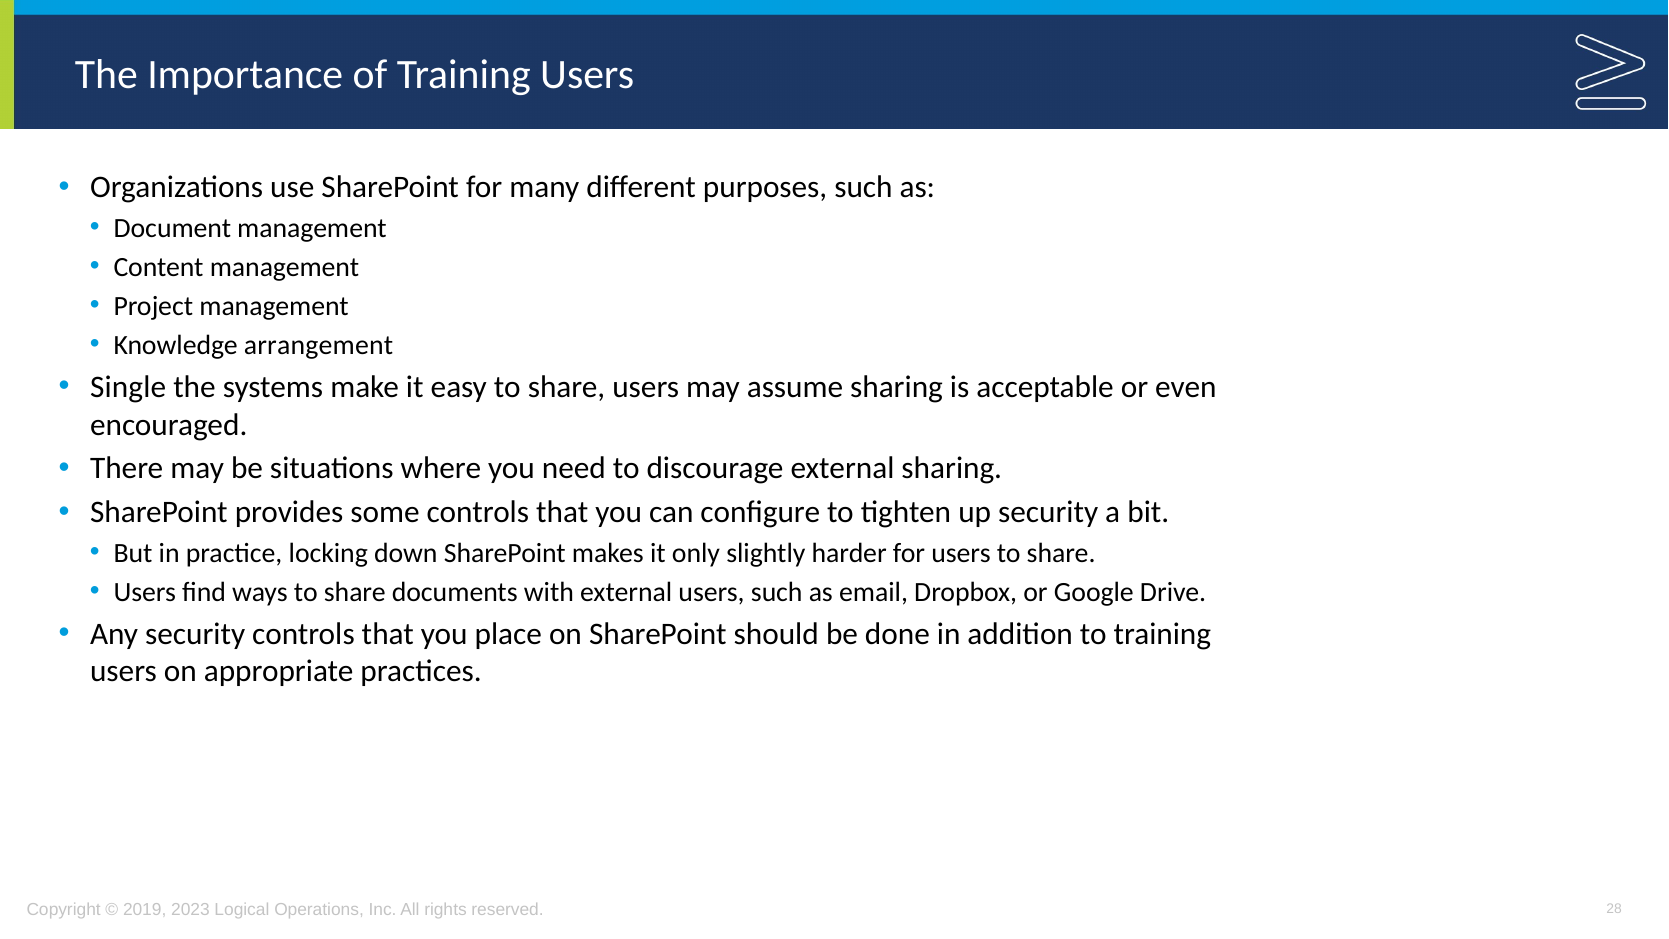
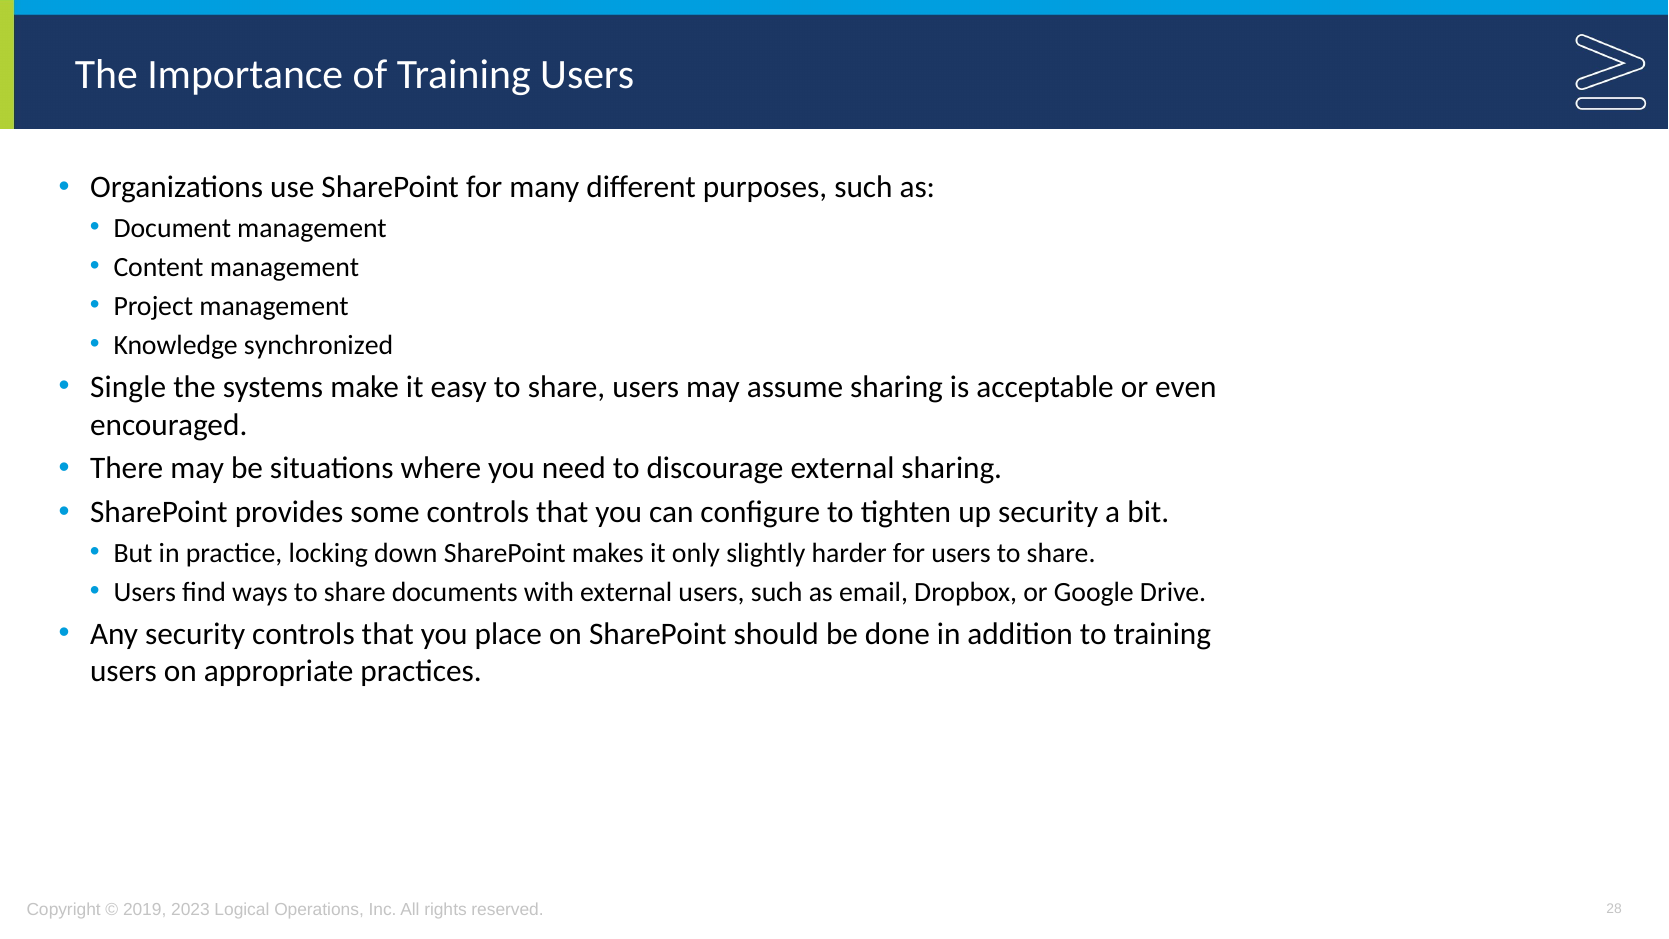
arrangement: arrangement -> synchronized
